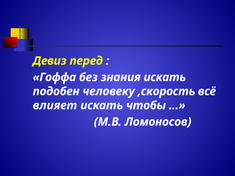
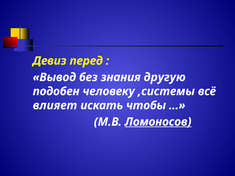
Гоффа: Гоффа -> Вывод
знания искать: искать -> другую
,скорость: ,скорость -> ,системы
Ломоносов underline: none -> present
